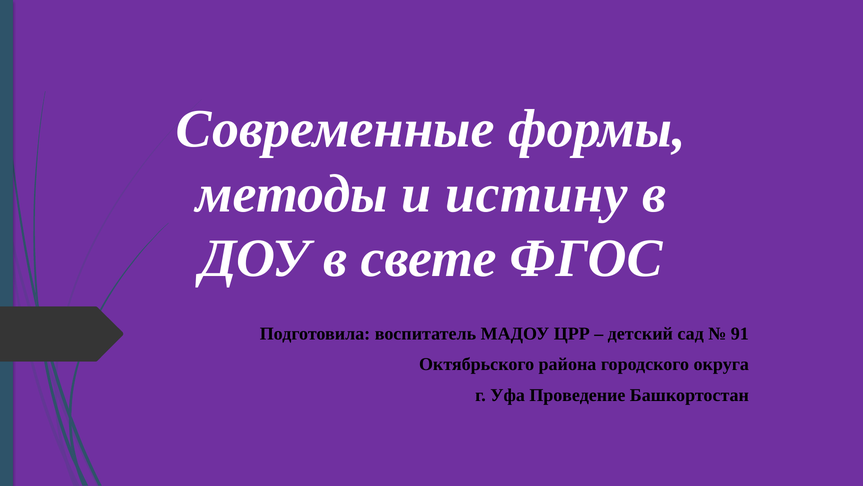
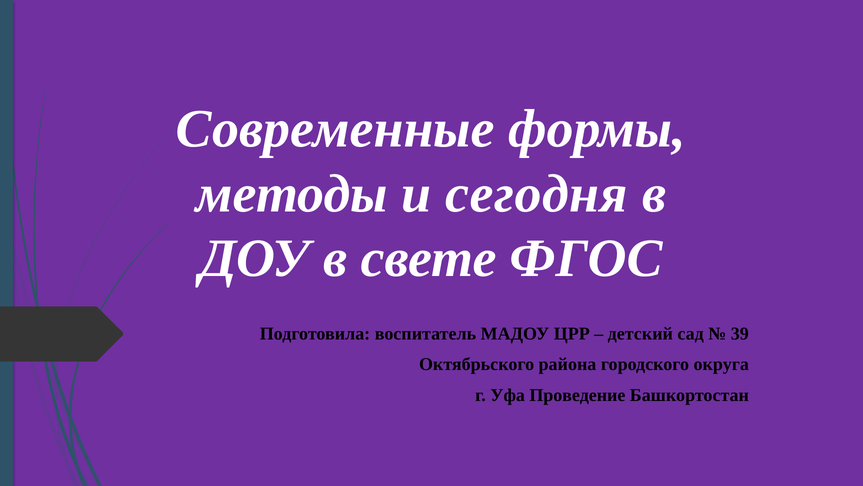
истину: истину -> сегодня
91: 91 -> 39
